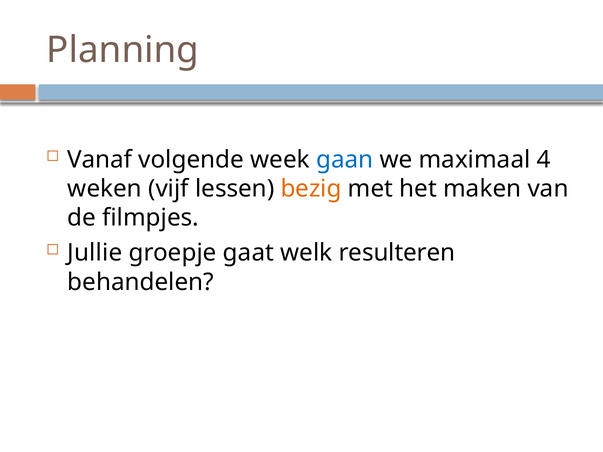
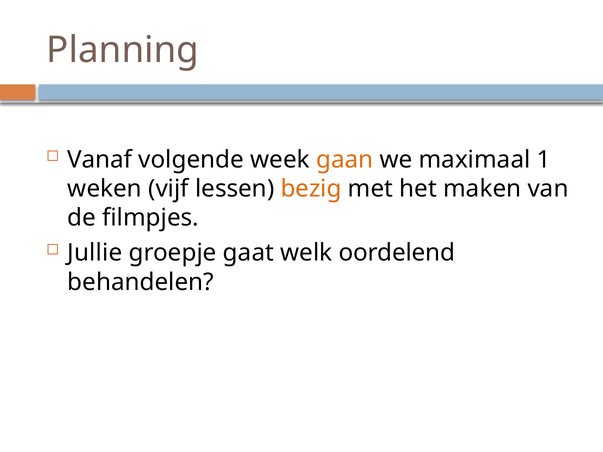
gaan colour: blue -> orange
4: 4 -> 1
resulteren: resulteren -> oordelend
